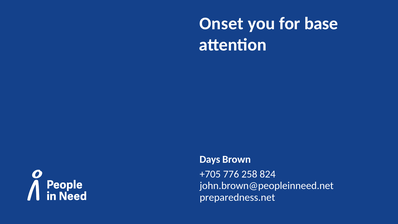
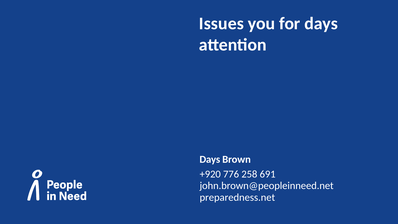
Onset: Onset -> Issues
for base: base -> days
+705: +705 -> +920
824: 824 -> 691
